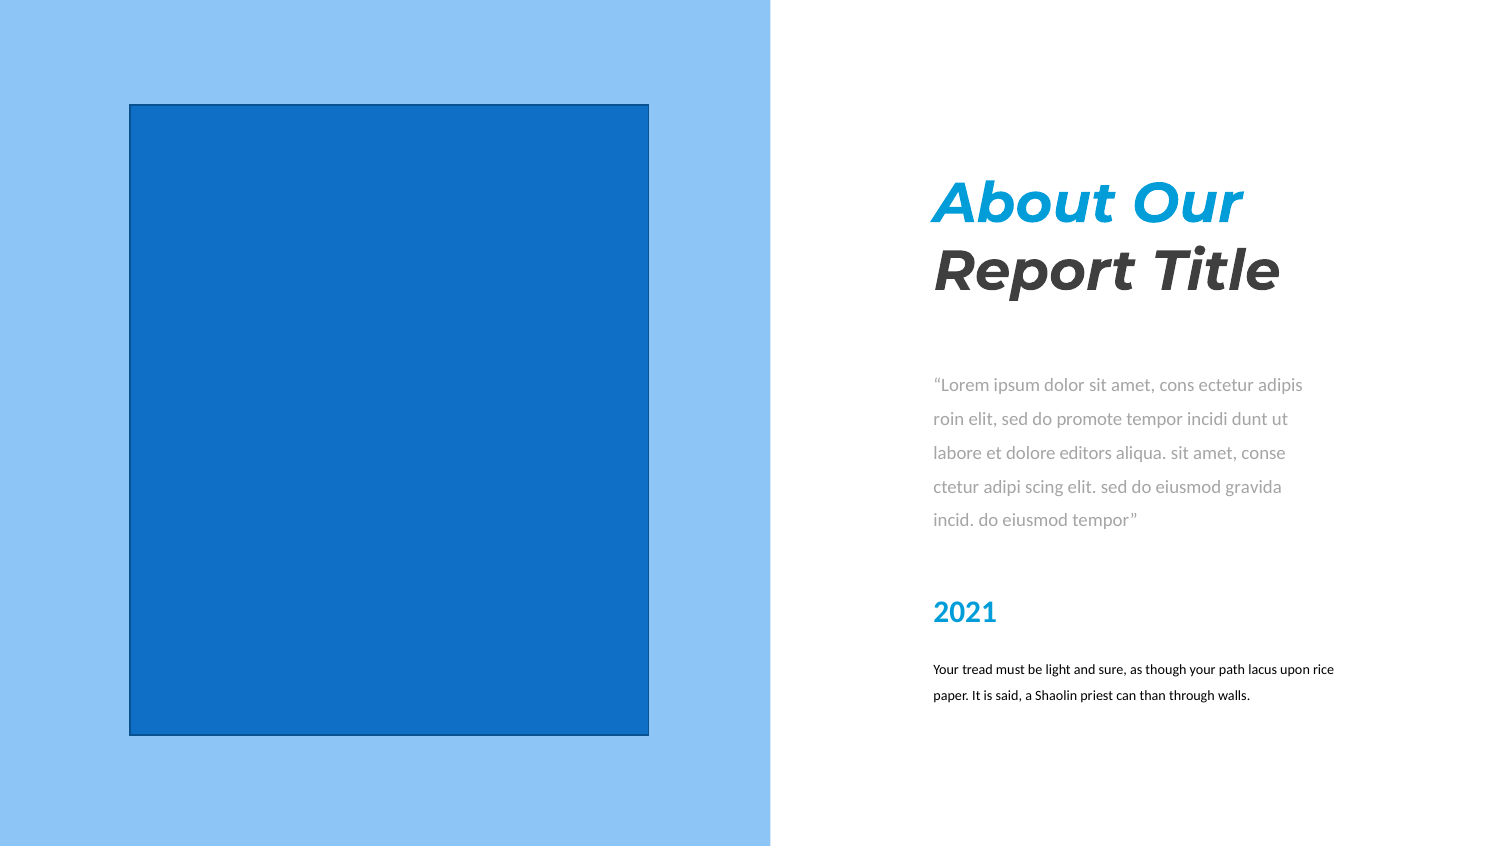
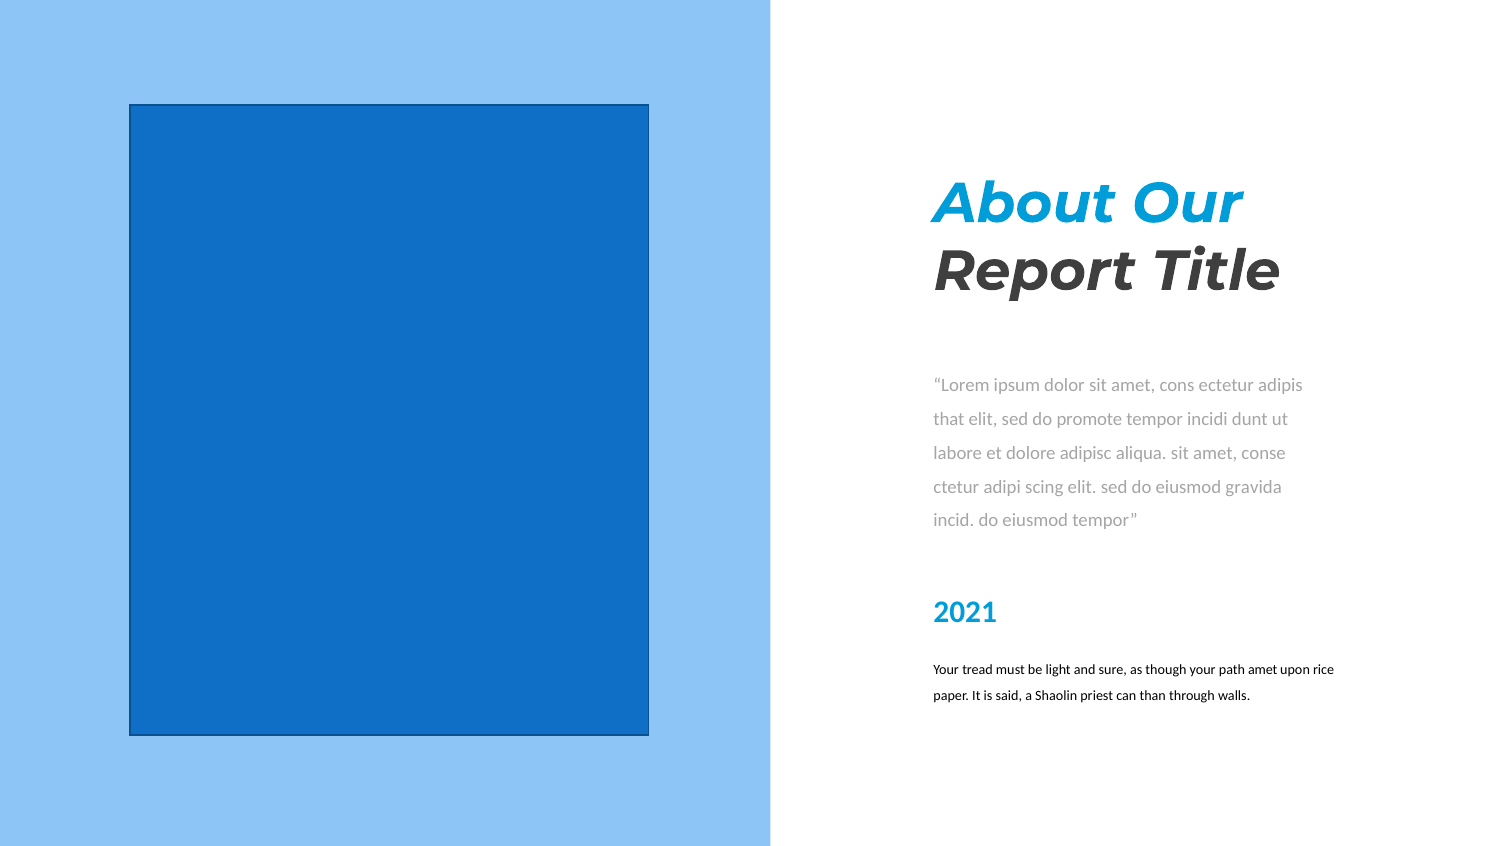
roin: roin -> that
editors: editors -> adipisc
path lacus: lacus -> amet
